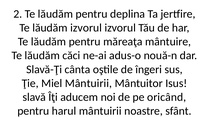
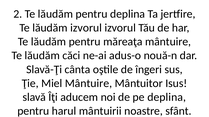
Miel Mântuirii: Mântuirii -> Mântuire
pe oricând: oricând -> deplina
